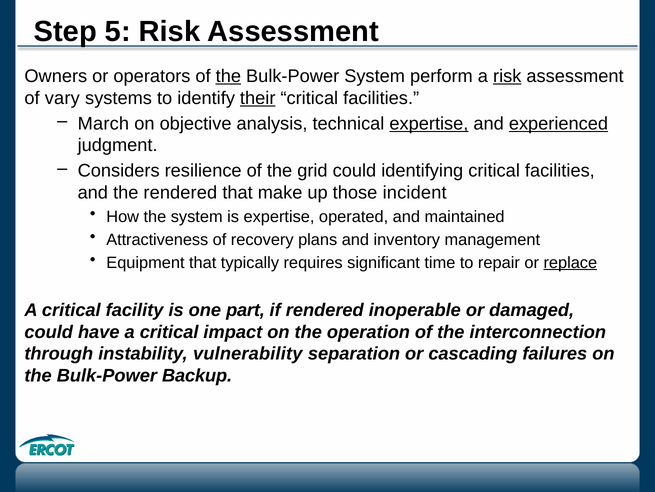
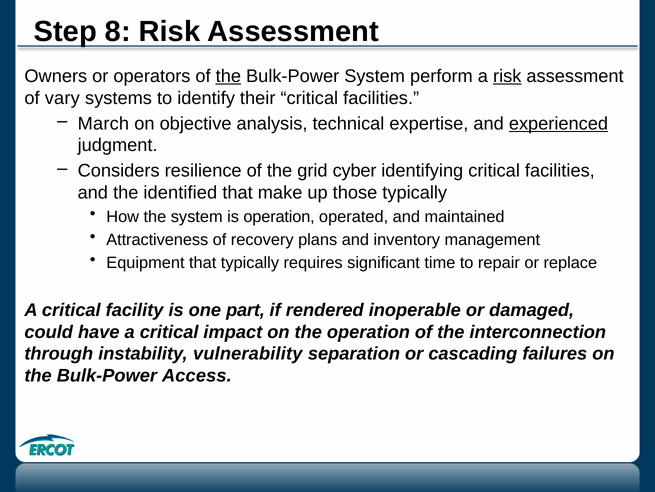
5: 5 -> 8
their underline: present -> none
expertise at (429, 123) underline: present -> none
grid could: could -> cyber
the rendered: rendered -> identified
those incident: incident -> typically
is expertise: expertise -> operation
replace underline: present -> none
Backup: Backup -> Access
